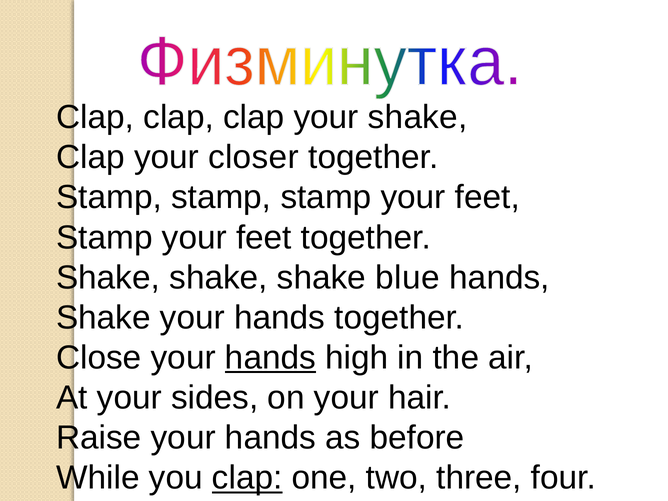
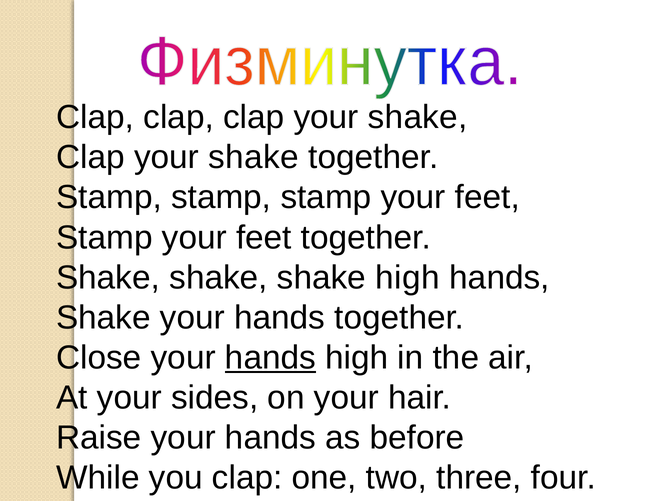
closer at (254, 157): closer -> shake
shake blue: blue -> high
clap at (247, 478) underline: present -> none
